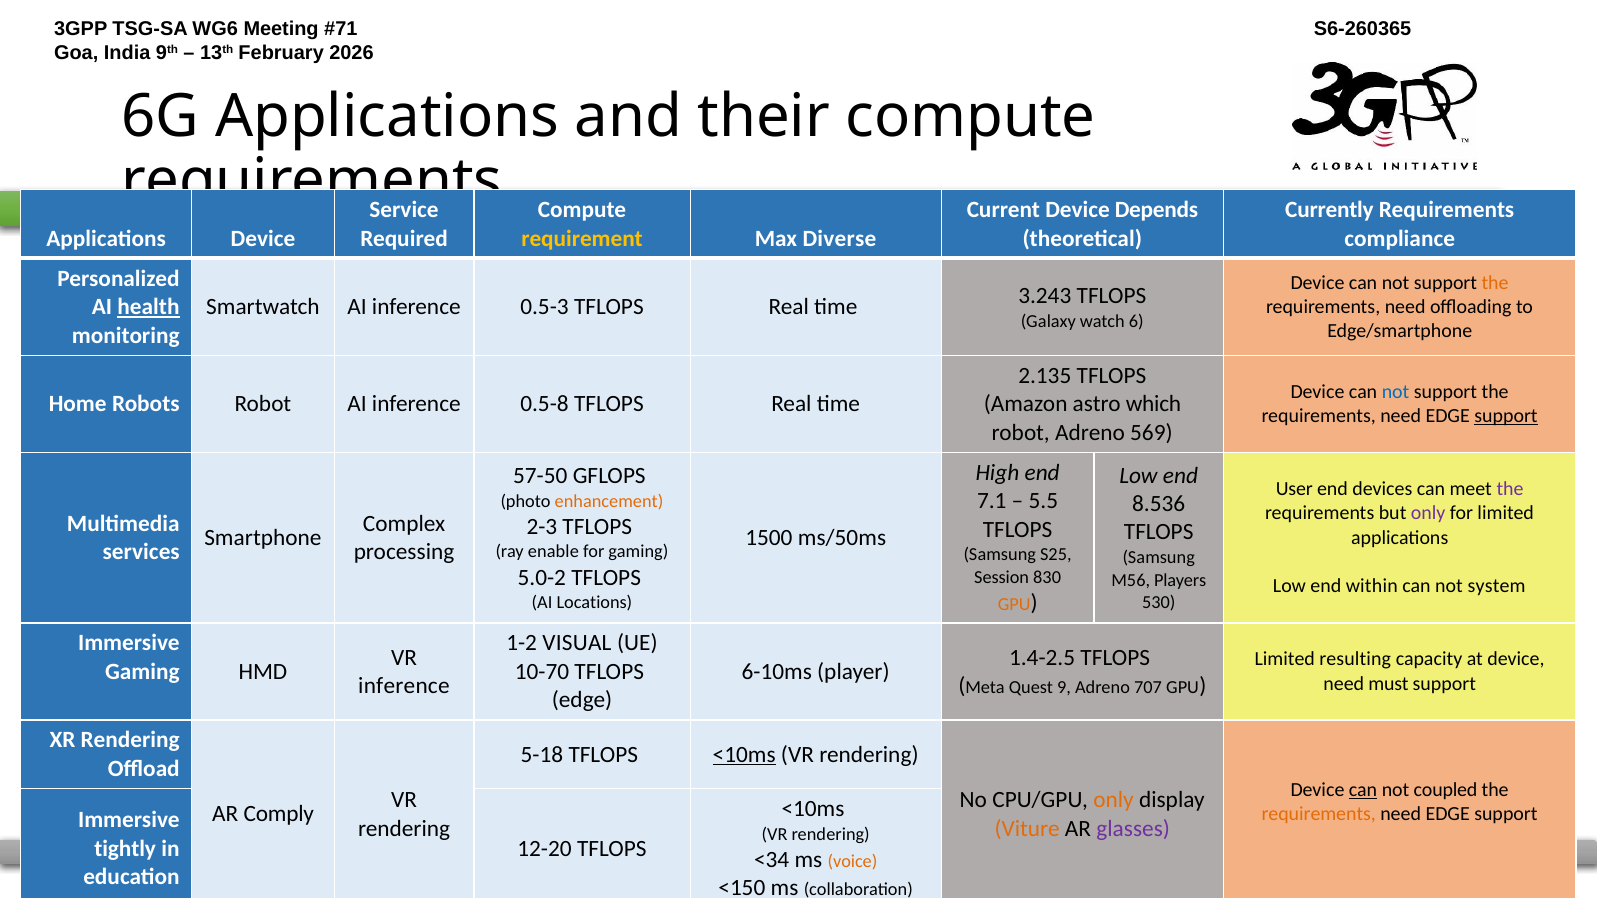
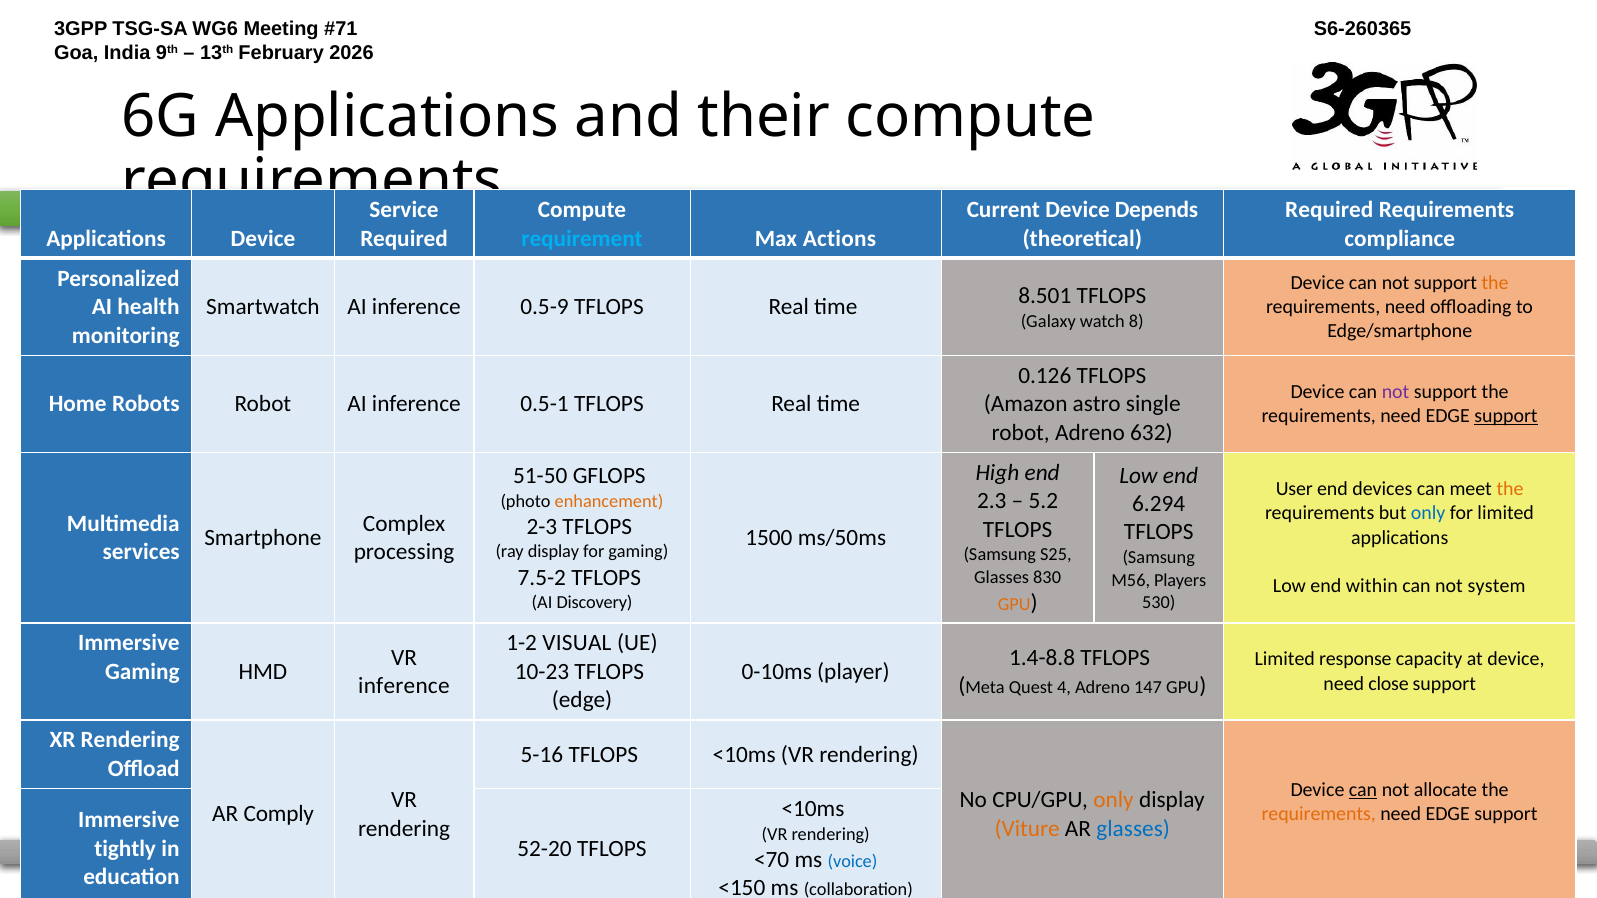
Currently at (1329, 210): Currently -> Required
requirement colour: yellow -> light blue
Diverse: Diverse -> Actions
health underline: present -> none
0.5-3: 0.5-3 -> 0.5-9
3.243: 3.243 -> 8.501
6: 6 -> 8
2.135: 2.135 -> 0.126
not at (1396, 392) colour: blue -> purple
0.5-8: 0.5-8 -> 0.5-1
which: which -> single
569: 569 -> 632
57-50: 57-50 -> 51-50
the at (1510, 489) colour: purple -> orange
7.1: 7.1 -> 2.3
5.5: 5.5 -> 5.2
8.536: 8.536 -> 6.294
only at (1428, 514) colour: purple -> blue
ray enable: enable -> display
5.0-2: 5.0-2 -> 7.5-2
Session at (1002, 578): Session -> Glasses
Locations: Locations -> Discovery
1.4-2.5: 1.4-2.5 -> 1.4-8.8
resulting: resulting -> response
10-70: 10-70 -> 10-23
6-10ms: 6-10ms -> 0-10ms
must: must -> close
Quest 9: 9 -> 4
707: 707 -> 147
5-18: 5-18 -> 5-16
<10ms at (744, 755) underline: present -> none
coupled: coupled -> allocate
glasses at (1133, 829) colour: purple -> blue
12-20: 12-20 -> 52-20
<34: <34 -> <70
voice colour: orange -> blue
